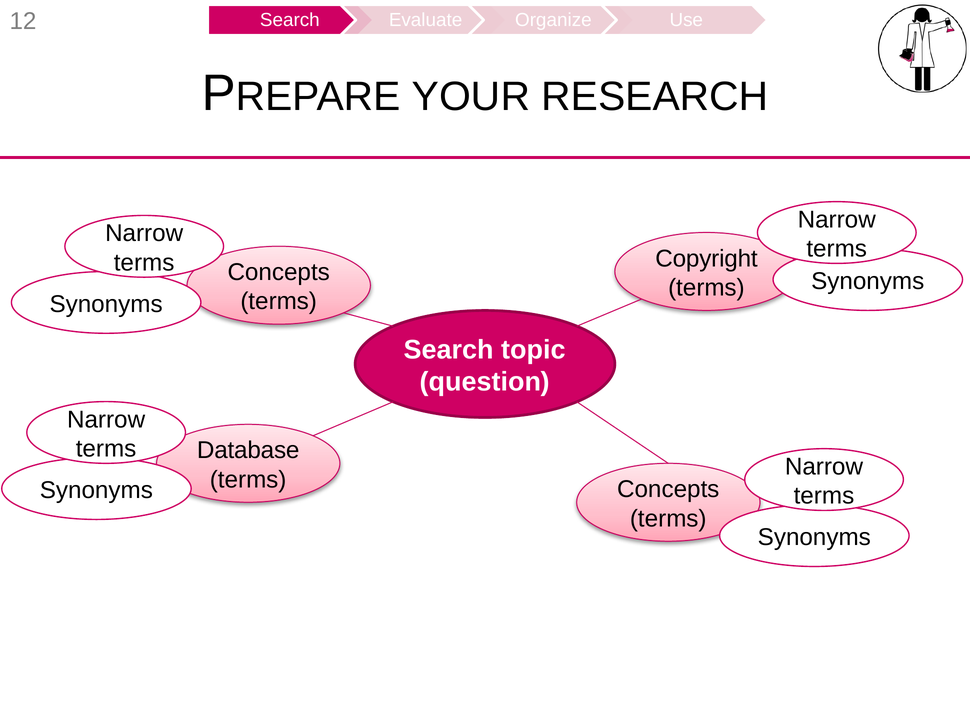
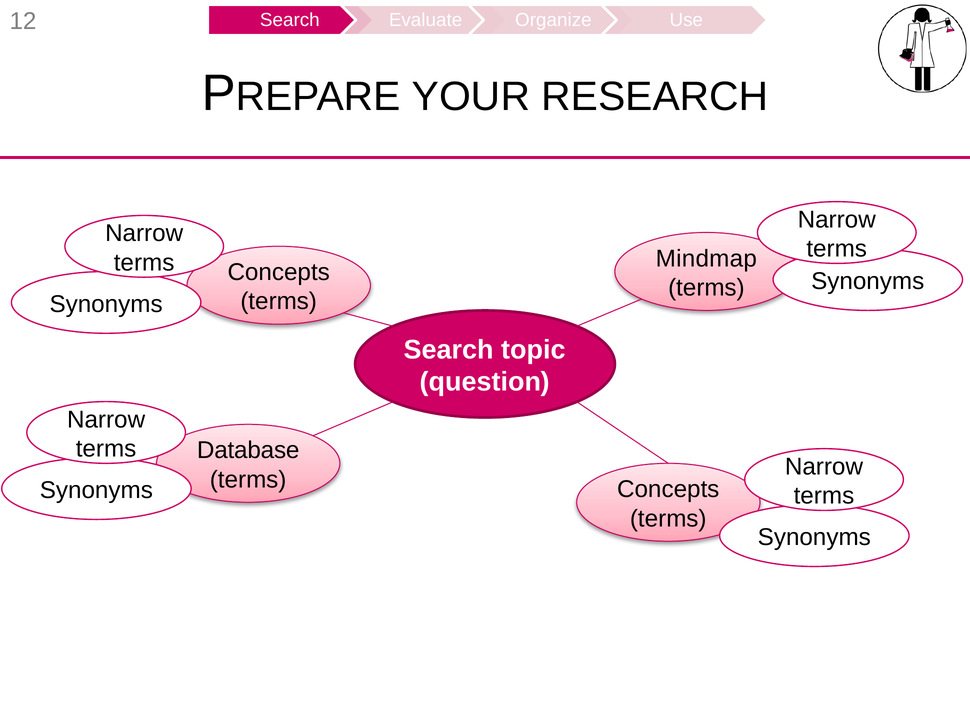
Copyright: Copyright -> Mindmap
